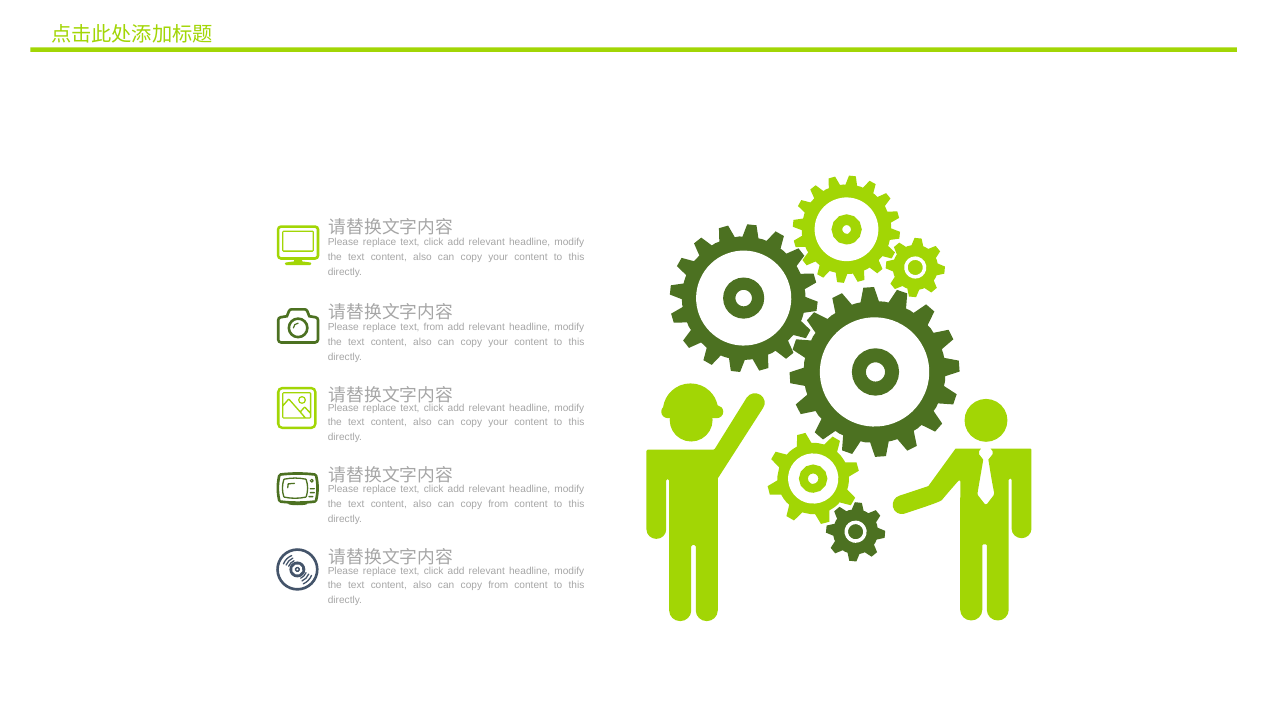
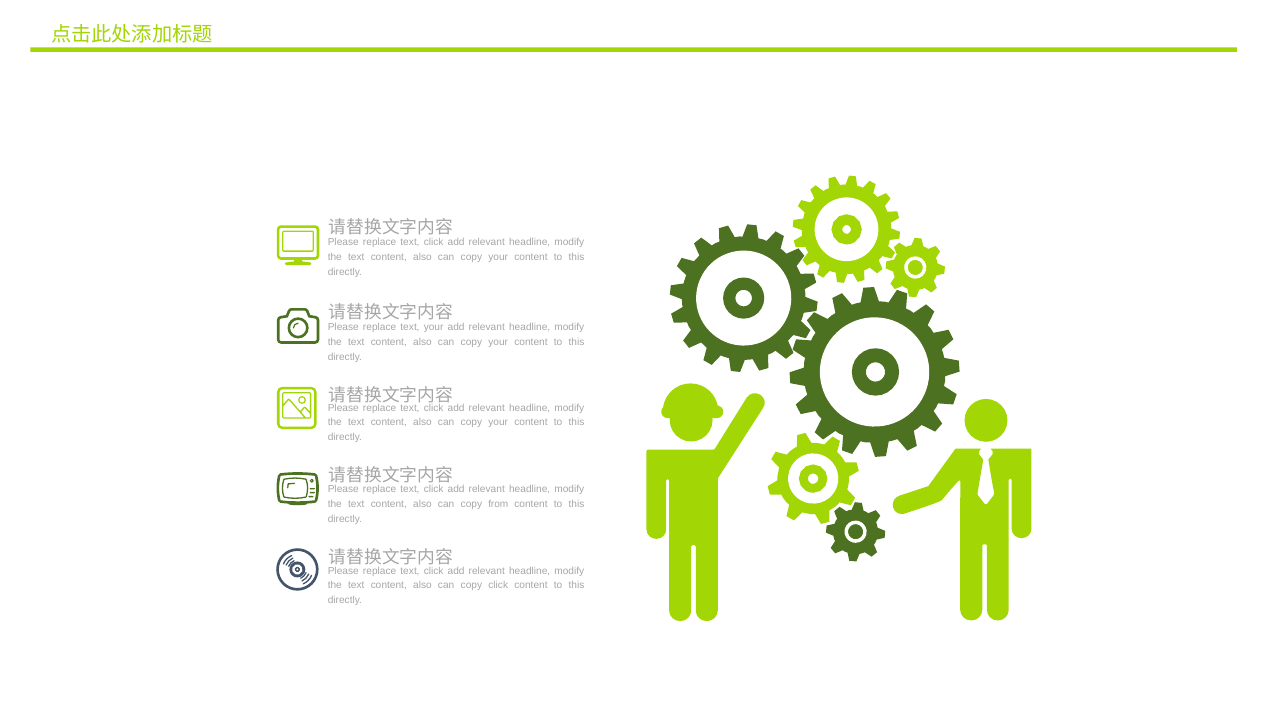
text from: from -> your
from at (498, 585): from -> click
